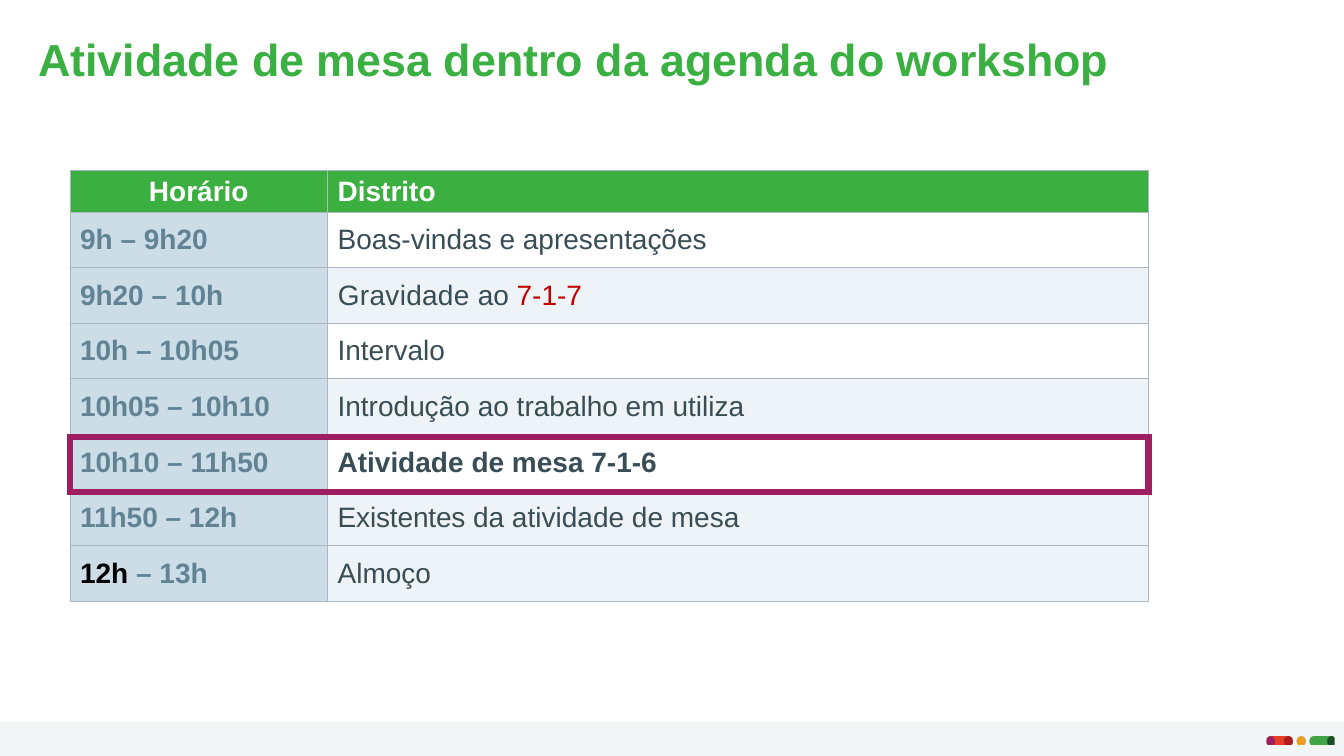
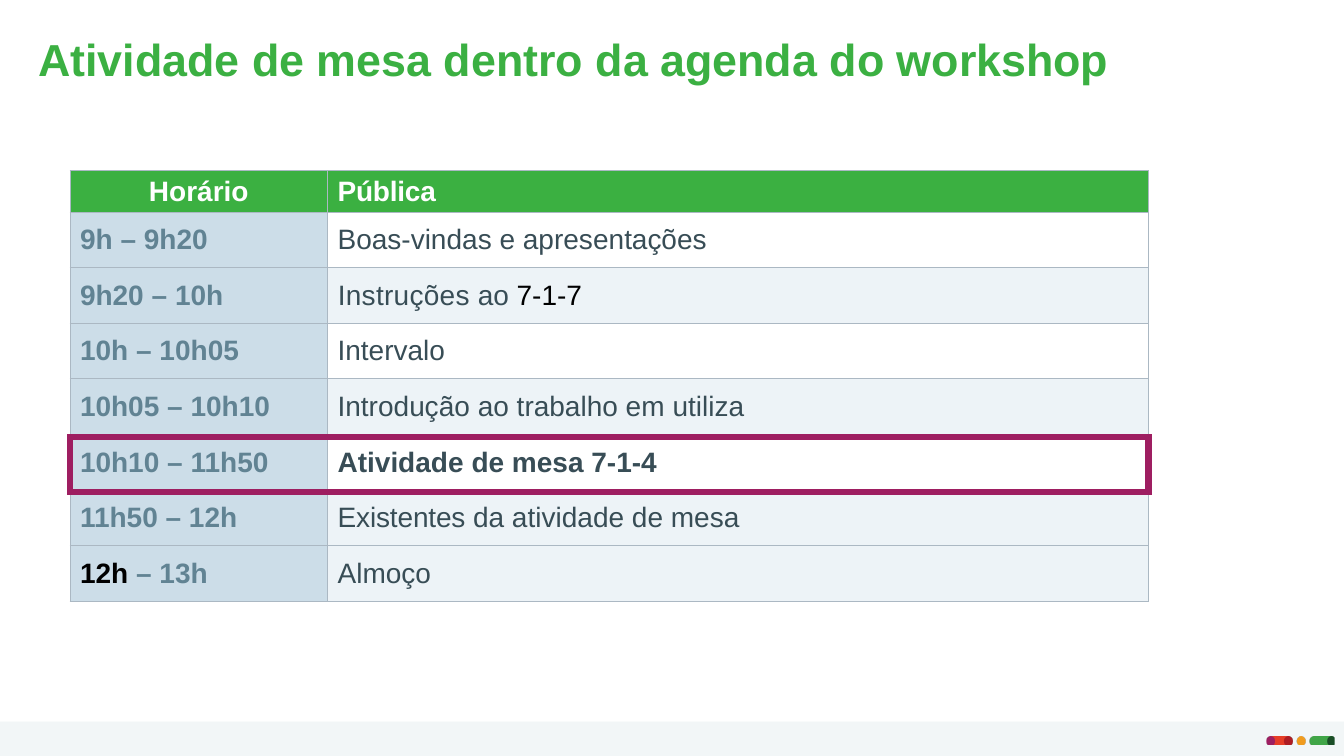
Distrito: Distrito -> Pública
Gravidade: Gravidade -> Instruções
7-1-7 colour: red -> black
7-1-6: 7-1-6 -> 7-1-4
